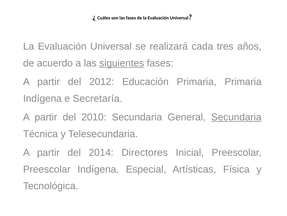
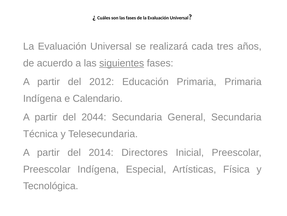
Secretaría: Secretaría -> Calendario
2010: 2010 -> 2044
Secundaria at (236, 117) underline: present -> none
